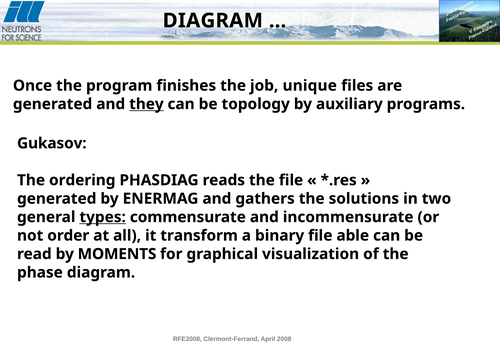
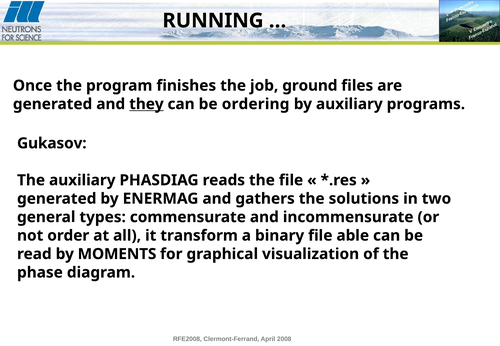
DIAGRAM at (213, 21): DIAGRAM -> RUNNING
unique: unique -> ground
topology: topology -> ordering
The ordering: ordering -> auxiliary
types underline: present -> none
